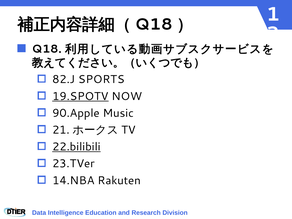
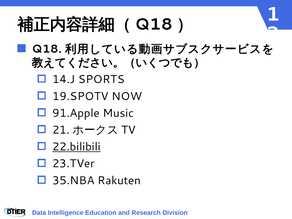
82.J: 82.J -> 14.J
19.SPOTV underline: present -> none
90.Apple: 90.Apple -> 91.Apple
14.NBA: 14.NBA -> 35.NBA
